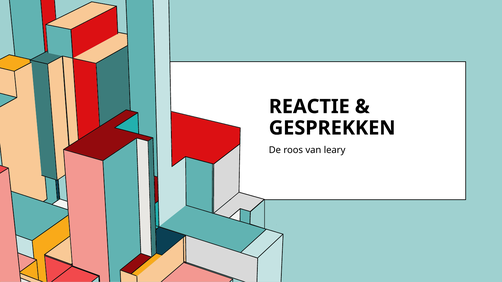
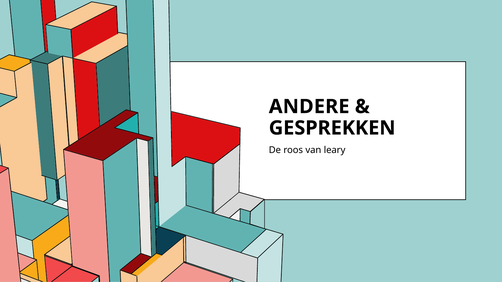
REACTIE: REACTIE -> ANDERE
